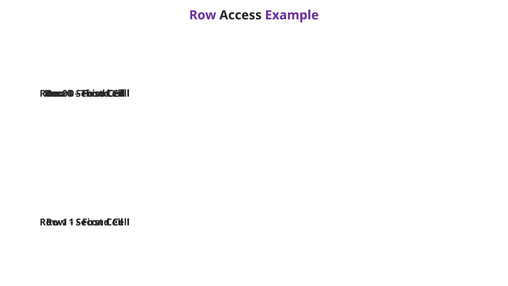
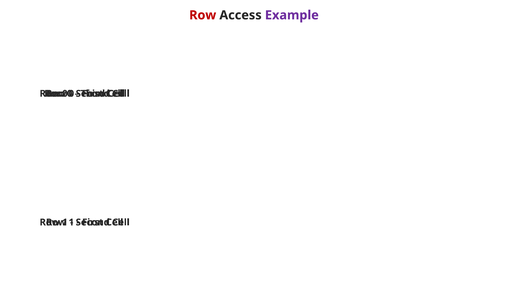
Row at (203, 15) colour: purple -> red
